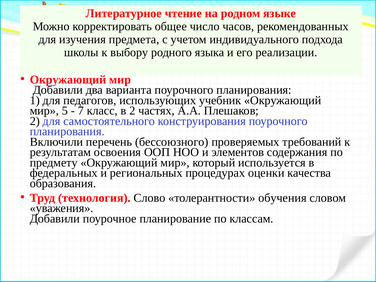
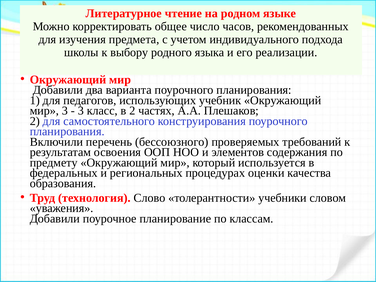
мир 5: 5 -> 3
7 at (81, 111): 7 -> 3
обучения: обучения -> учебники
